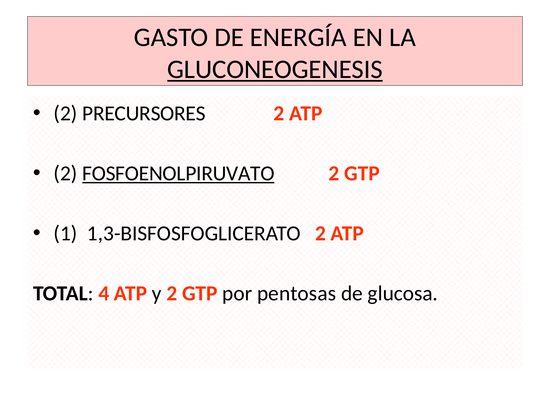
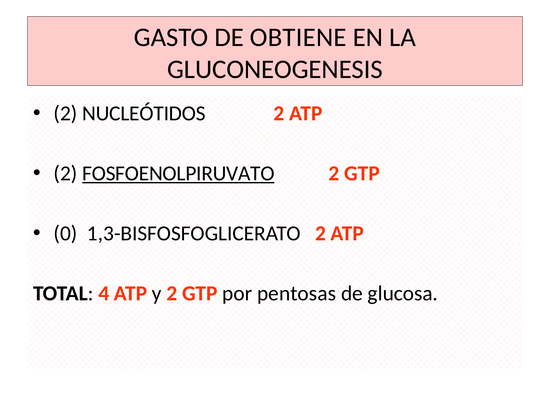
ENERGÍA: ENERGÍA -> OBTIENE
GLUCONEOGENESIS underline: present -> none
PRECURSORES: PRECURSORES -> NUCLEÓTIDOS
1: 1 -> 0
